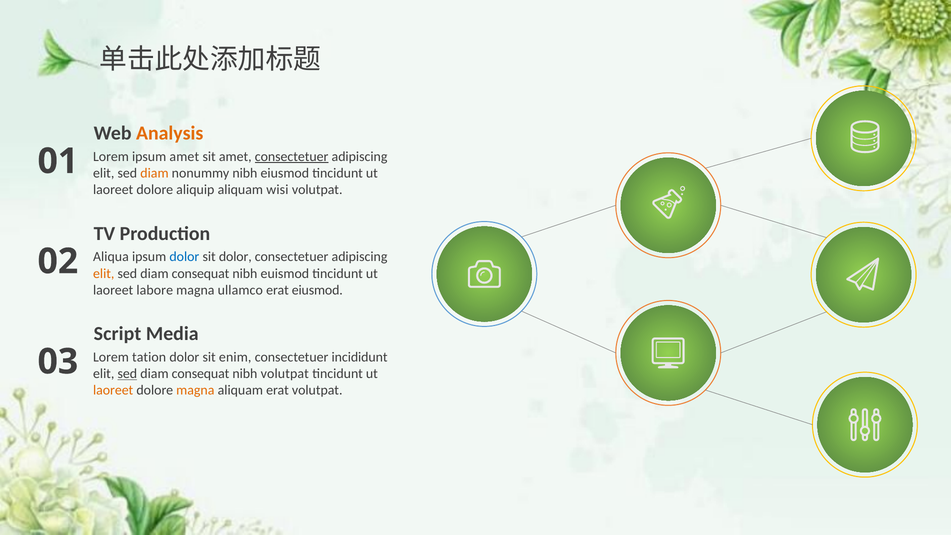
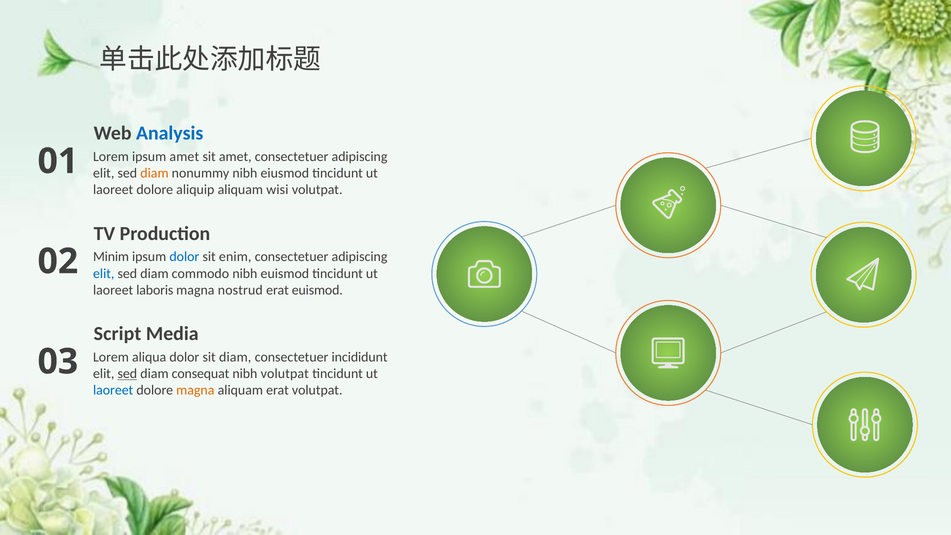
Analysis colour: orange -> blue
consectetuer at (292, 157) underline: present -> none
Aliqua: Aliqua -> Minim
sit dolor: dolor -> enim
elit at (104, 273) colour: orange -> blue
consequat at (200, 273): consequat -> commodo
labore: labore -> laboris
ullamco: ullamco -> nostrud
erat eiusmod: eiusmod -> euismod
tation: tation -> aliqua
sit enim: enim -> diam
laoreet at (113, 390) colour: orange -> blue
